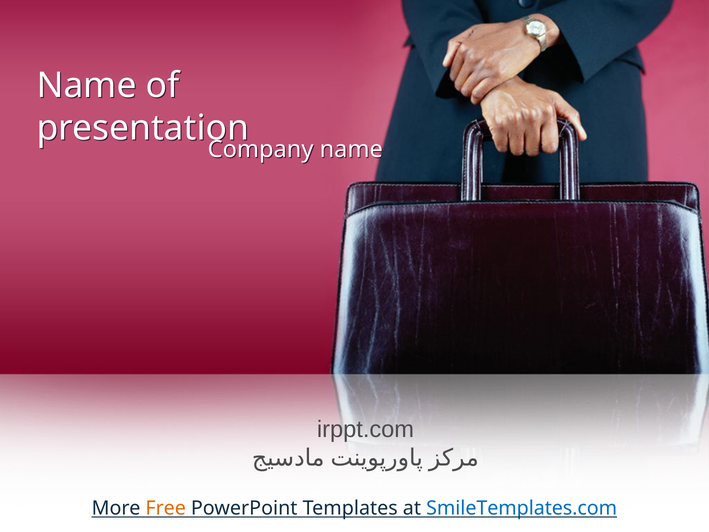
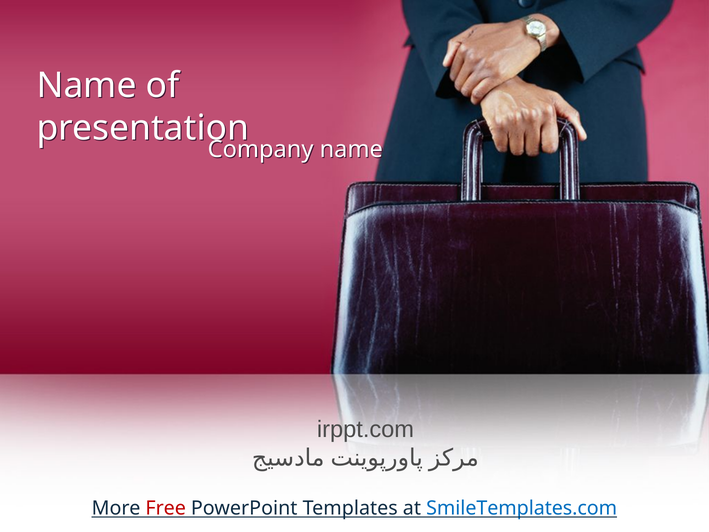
Free colour: orange -> red
